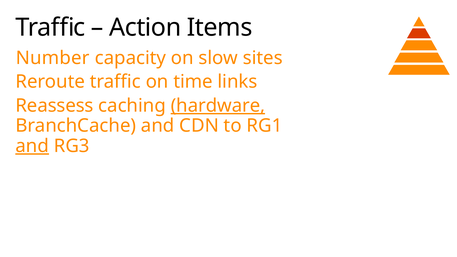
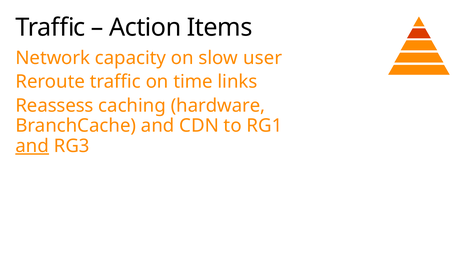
Number: Number -> Network
sites: sites -> user
hardware underline: present -> none
